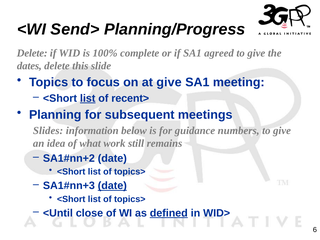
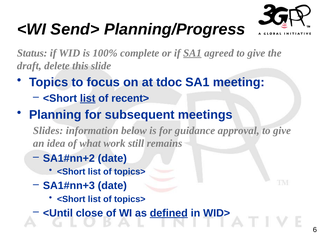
Delete at (32, 53): Delete -> Status
SA1 at (192, 53) underline: none -> present
dates: dates -> draft
at give: give -> tdoc
numbers: numbers -> approval
date at (112, 186) underline: present -> none
